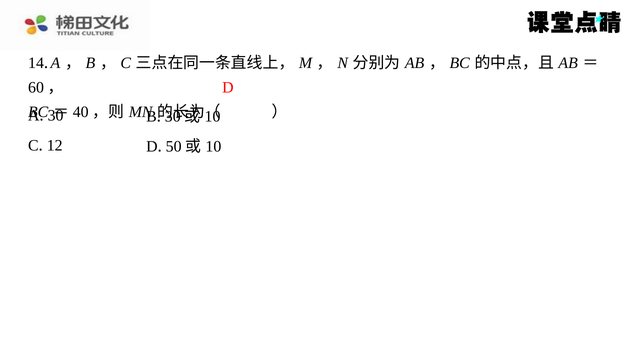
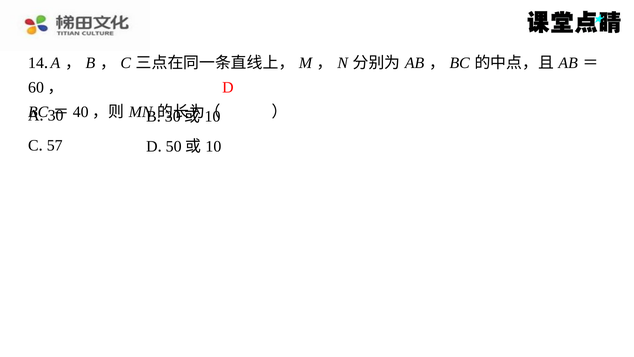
12: 12 -> 57
